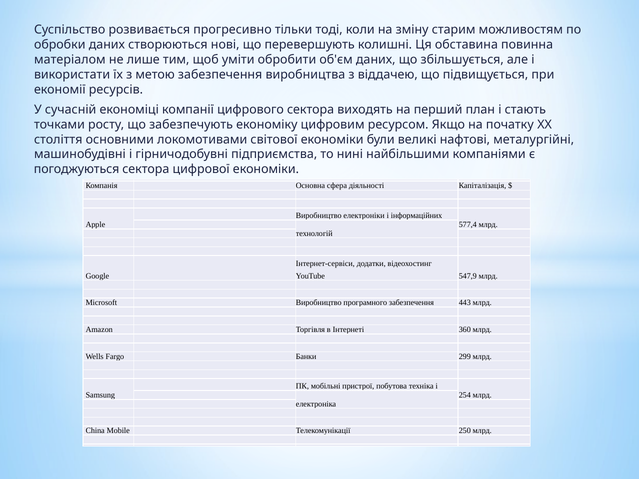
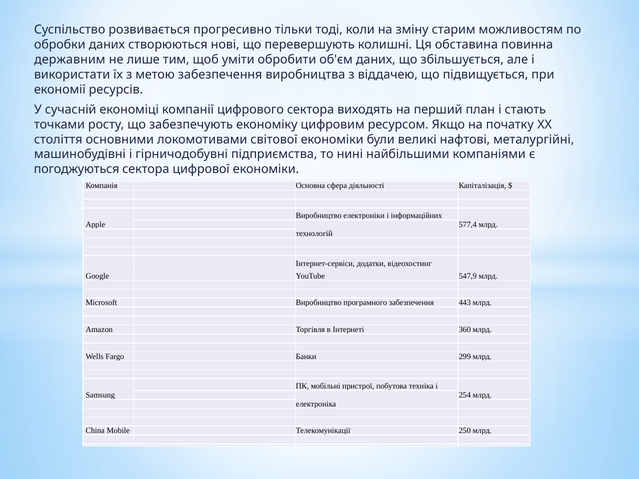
матеріалом: матеріалом -> державним
